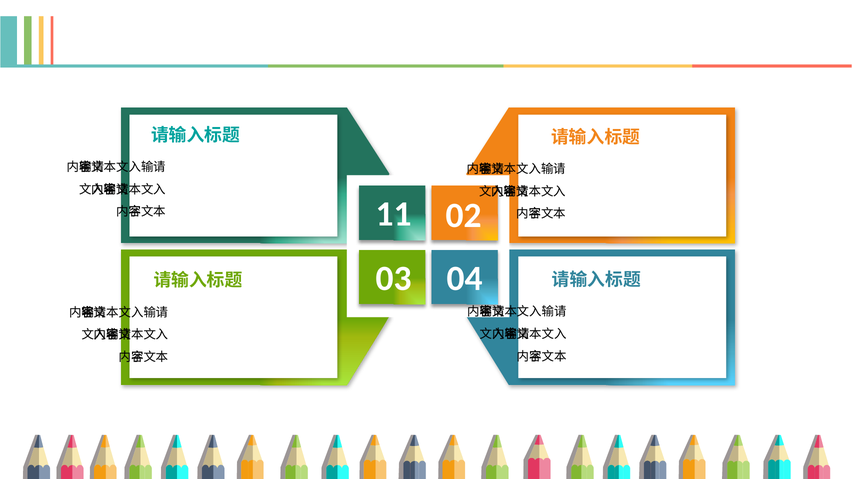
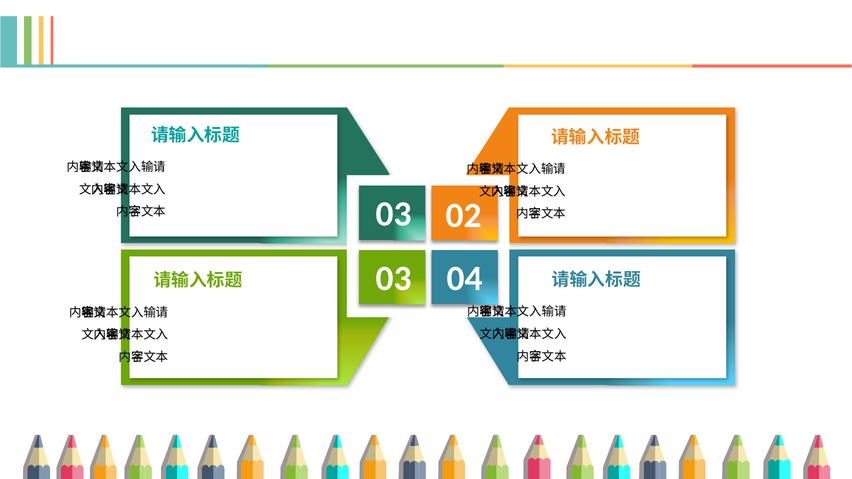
11 at (394, 214): 11 -> 03
